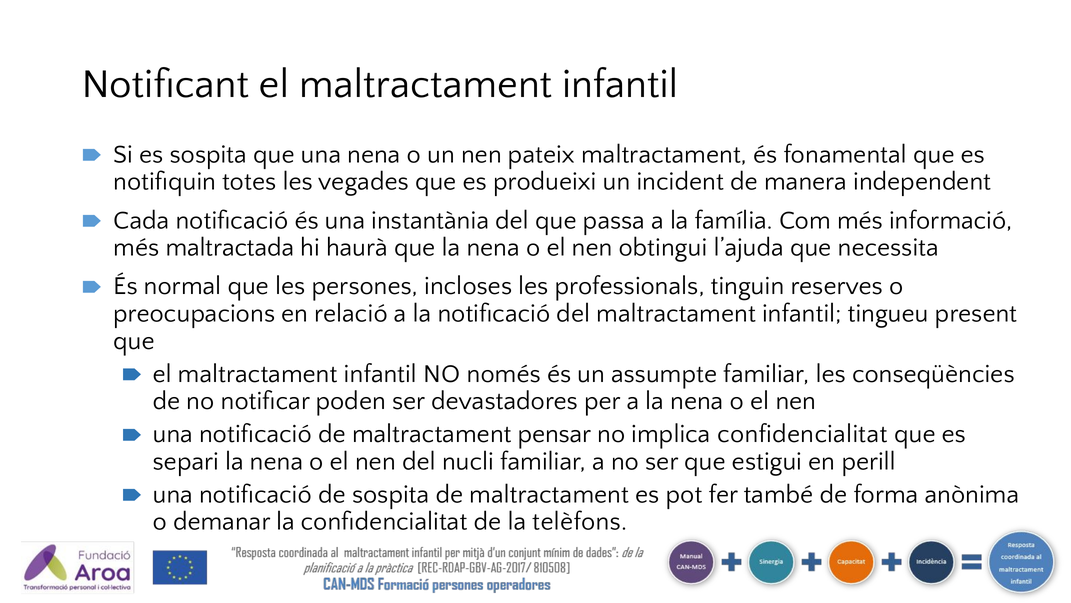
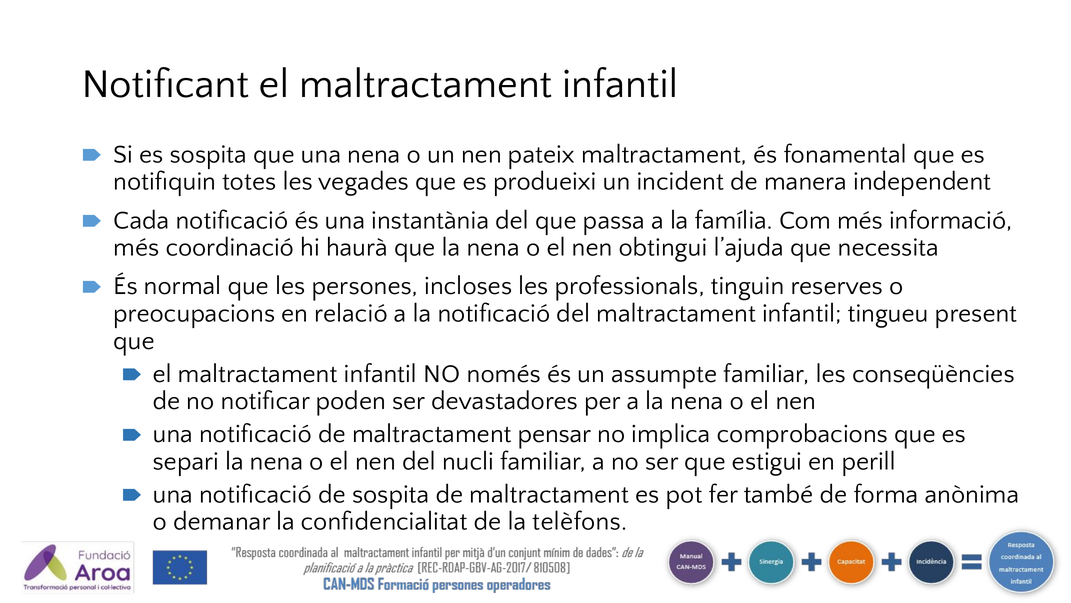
maltractada: maltractada -> coordinació
implica confidencialitat: confidencialitat -> comprobacions
